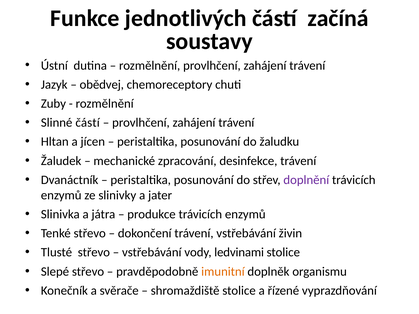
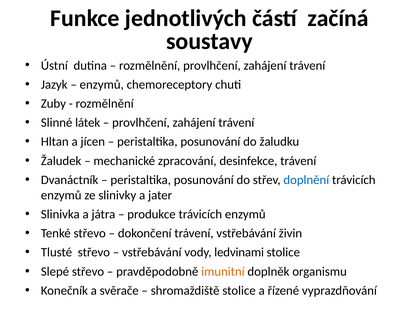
obědvej at (102, 85): obědvej -> enzymů
Slinné částí: částí -> látek
doplnění colour: purple -> blue
